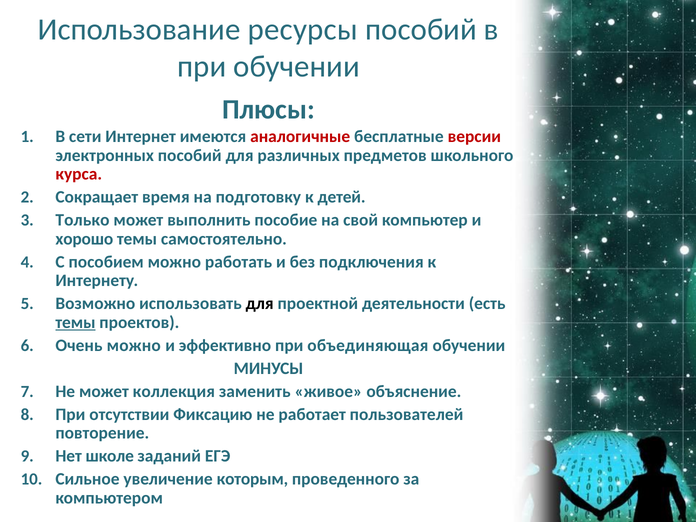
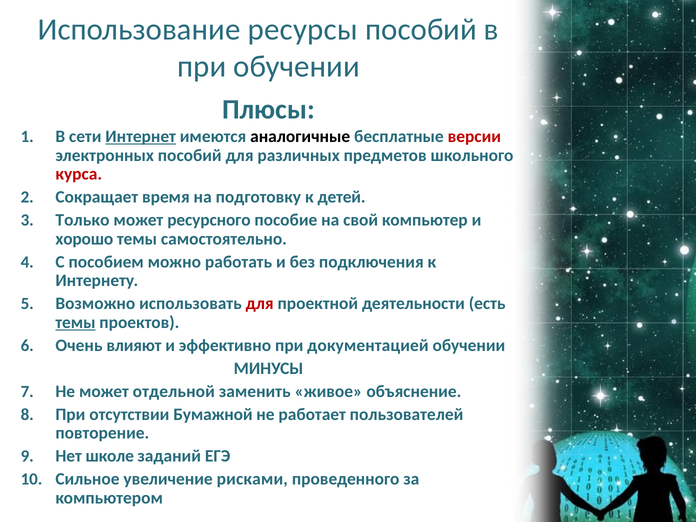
Интернет underline: none -> present
аналогичные colour: red -> black
выполнить: выполнить -> ресурсного
для at (260, 304) colour: black -> red
Очень можно: можно -> влияют
объединяющая: объединяющая -> документацией
коллекция: коллекция -> отдельной
Фиксацию: Фиксацию -> Бумажной
которым: которым -> рисками
